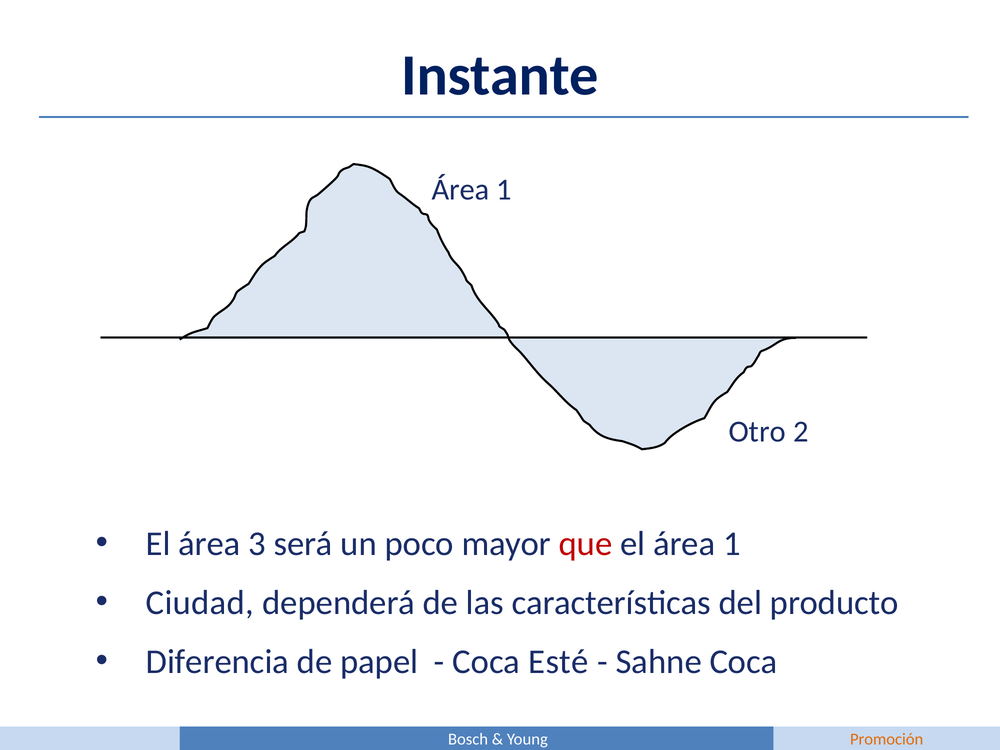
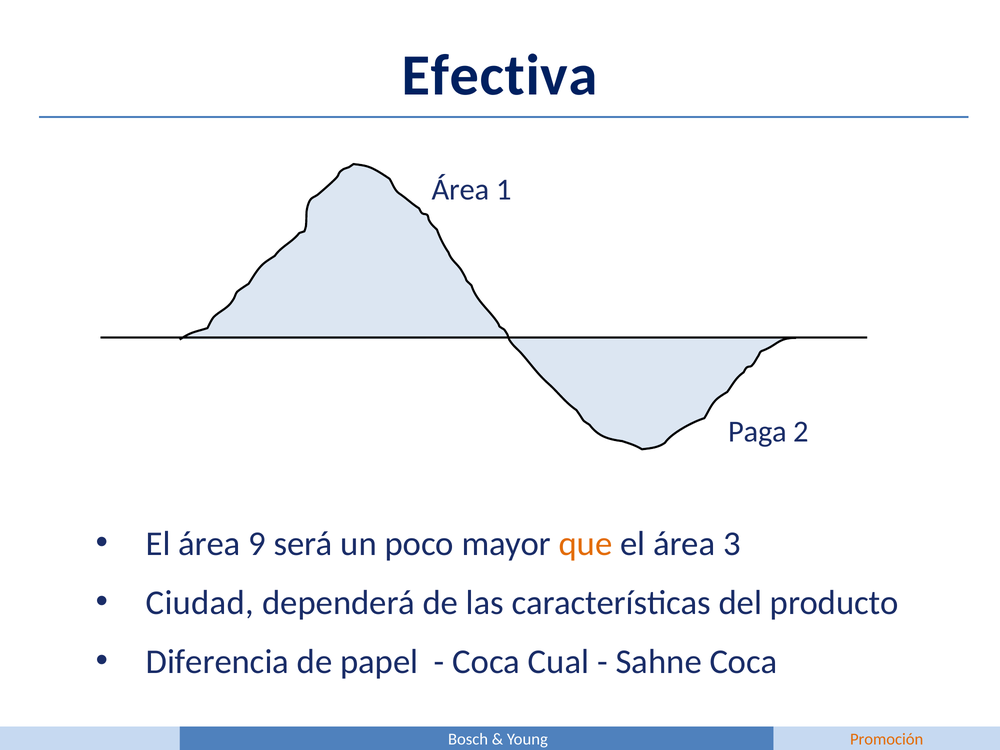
Instante: Instante -> Efectiva
Otro: Otro -> Paga
3: 3 -> 9
que colour: red -> orange
el área 1: 1 -> 3
Esté: Esté -> Cual
